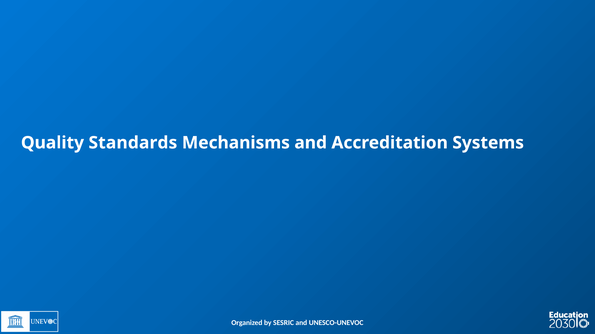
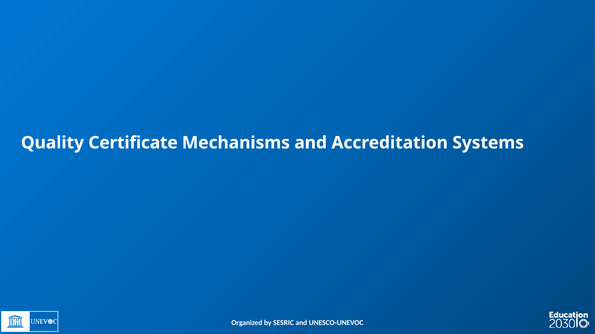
Standards: Standards -> Certificate
